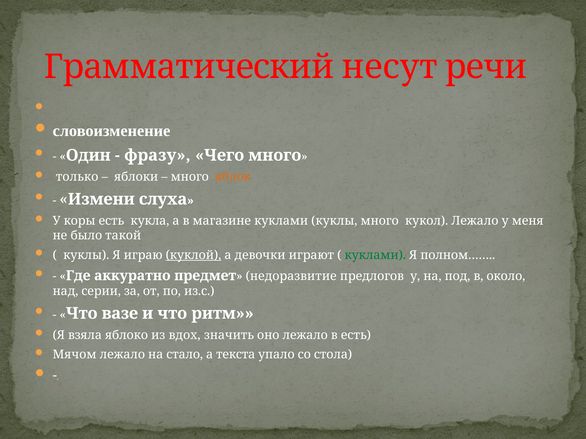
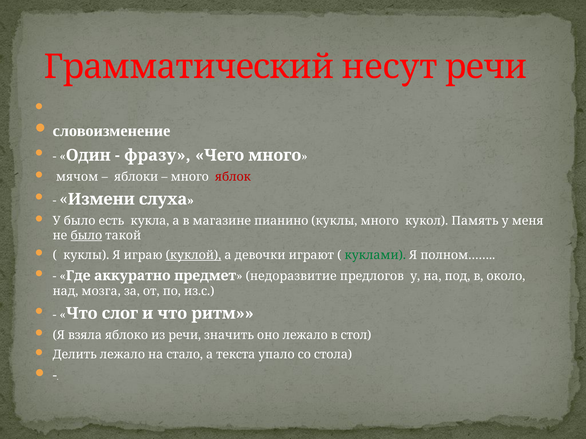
только: только -> мячом
яблок colour: orange -> red
У коры: коры -> было
магазине куклами: куклами -> пианино
кукол Лежало: Лежало -> Память
было at (86, 236) underline: none -> present
серии: серии -> мозга
вазе: вазе -> слог
из вдох: вдох -> речи
в есть: есть -> стол
Мячом: Мячом -> Делить
